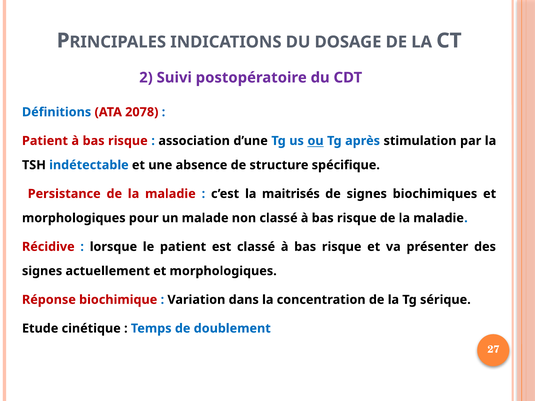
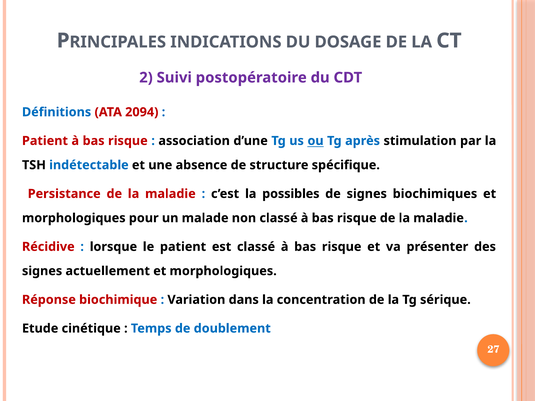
2078: 2078 -> 2094
maitrisés: maitrisés -> possibles
